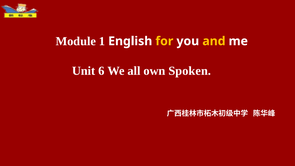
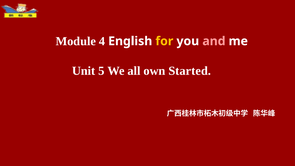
1: 1 -> 4
and colour: yellow -> pink
6: 6 -> 5
Spoken: Spoken -> Started
